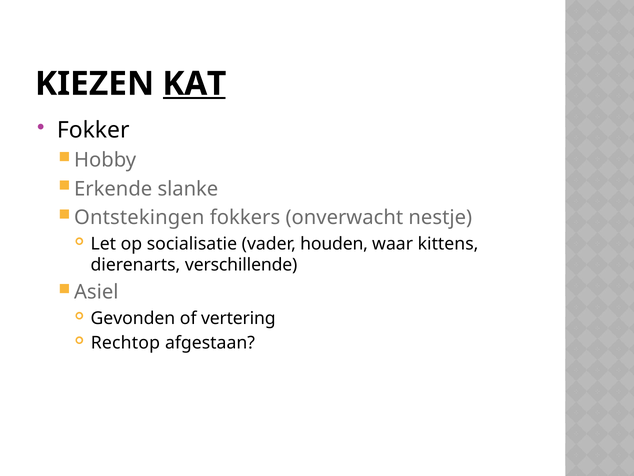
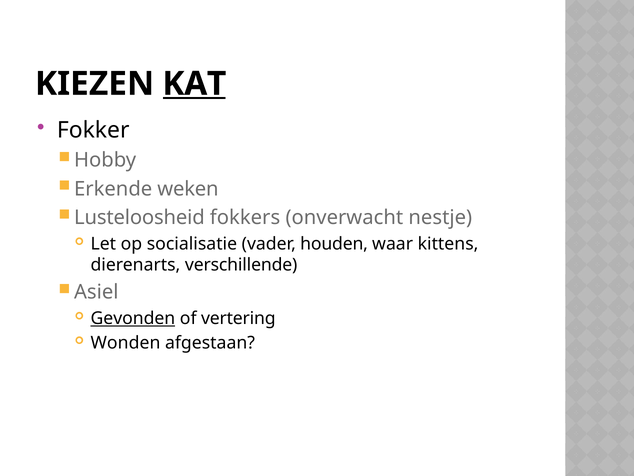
slanke: slanke -> weken
Ontstekingen: Ontstekingen -> Lusteloosheid
Gevonden underline: none -> present
Rechtop: Rechtop -> Wonden
